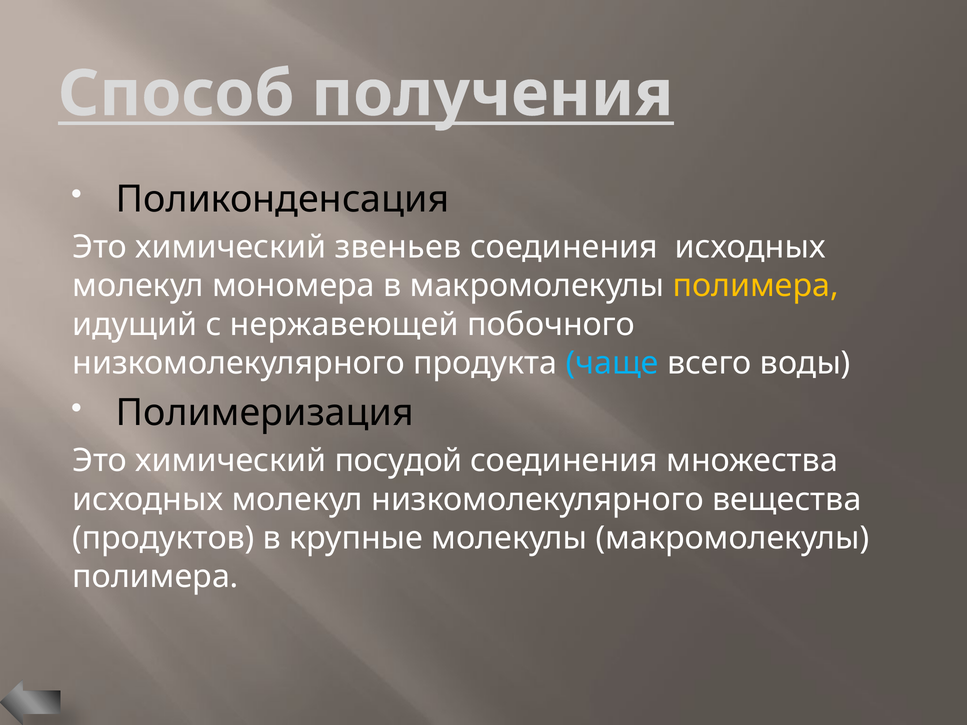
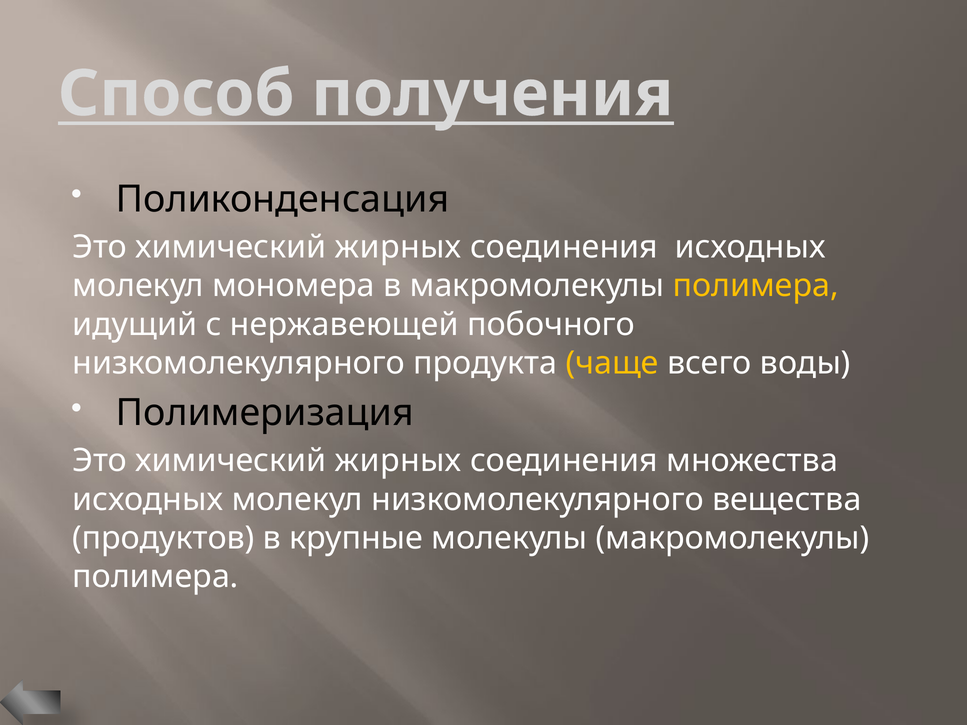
звеньев at (398, 247): звеньев -> жирных
чаще colour: light blue -> yellow
посудой at (399, 461): посудой -> жирных
